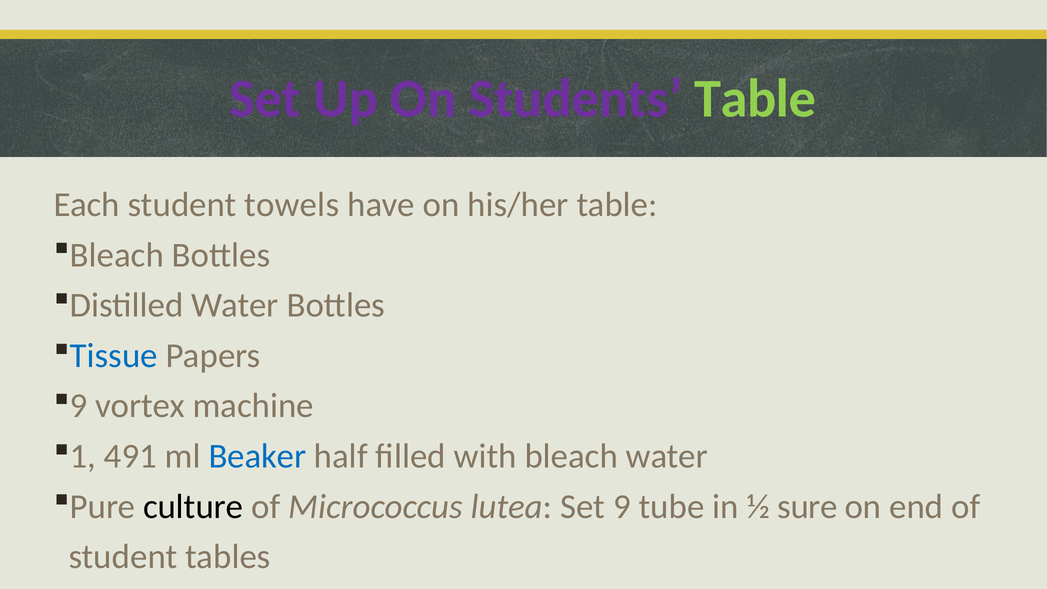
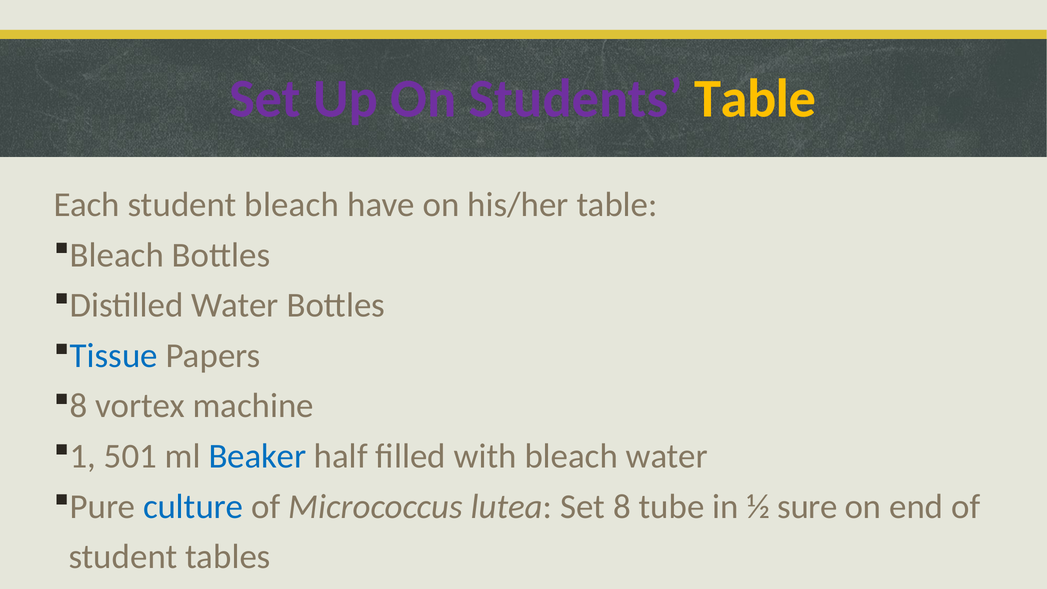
Table at (755, 99) colour: light green -> yellow
student towels: towels -> bleach
9 at (79, 406): 9 -> 8
491: 491 -> 501
culture colour: black -> blue
Set 9: 9 -> 8
